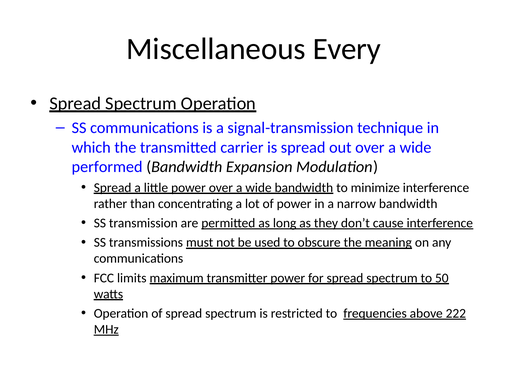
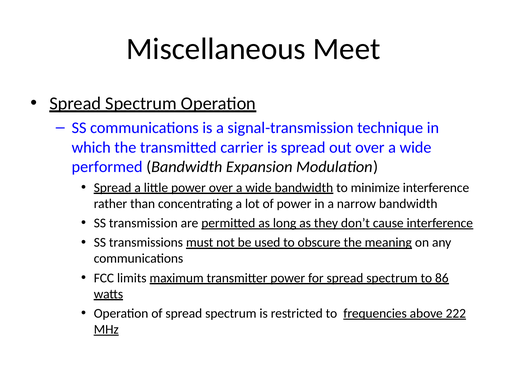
Every: Every -> Meet
50: 50 -> 86
